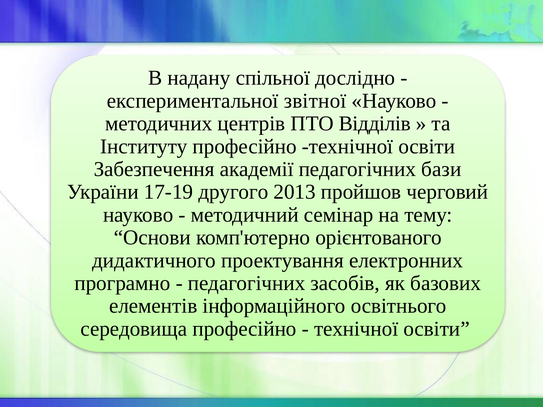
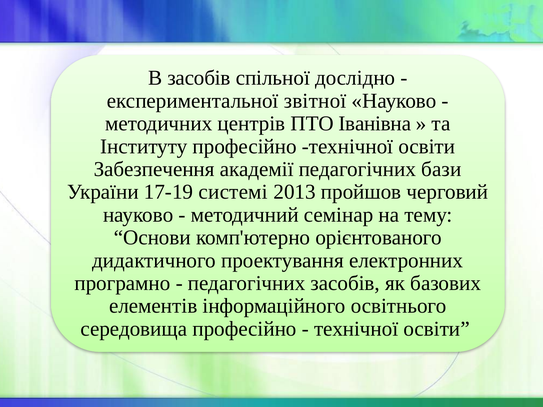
В надану: надану -> засобів
Відділів: Відділів -> Іванівна
другого: другого -> системі
